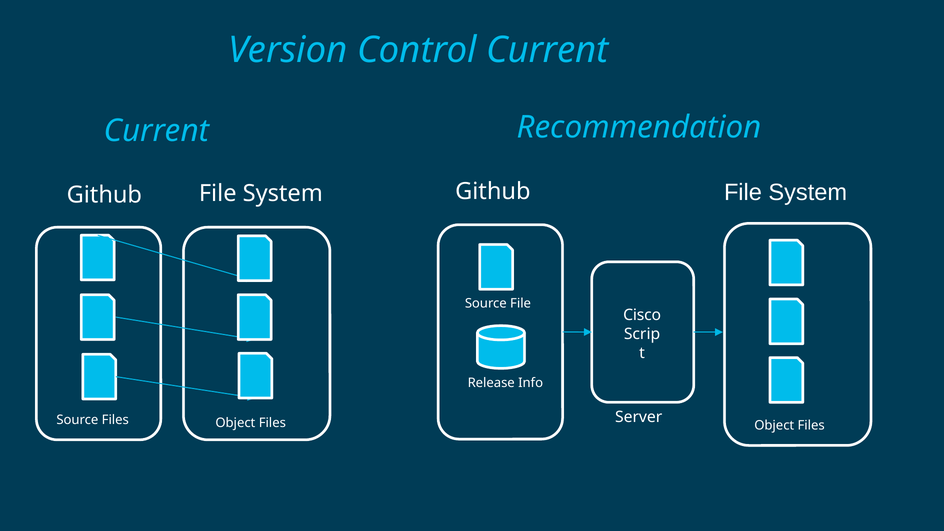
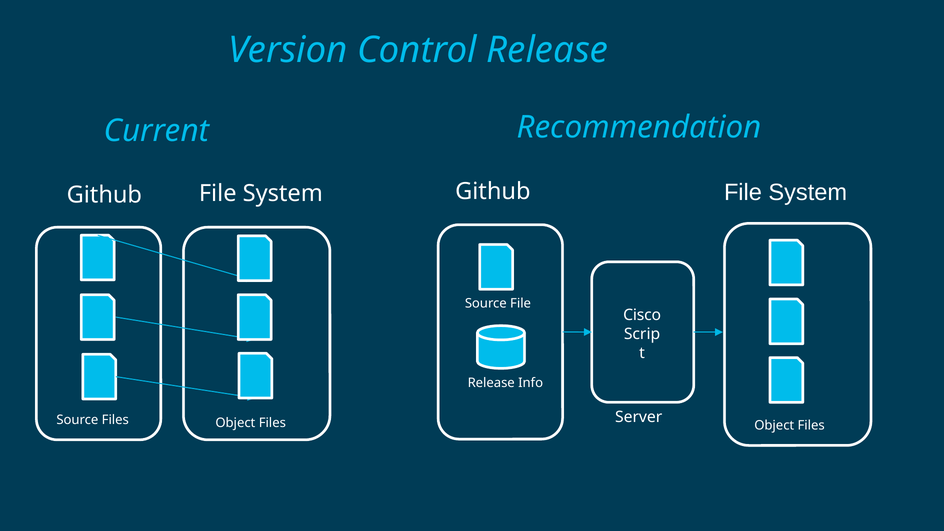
Control Current: Current -> Release
